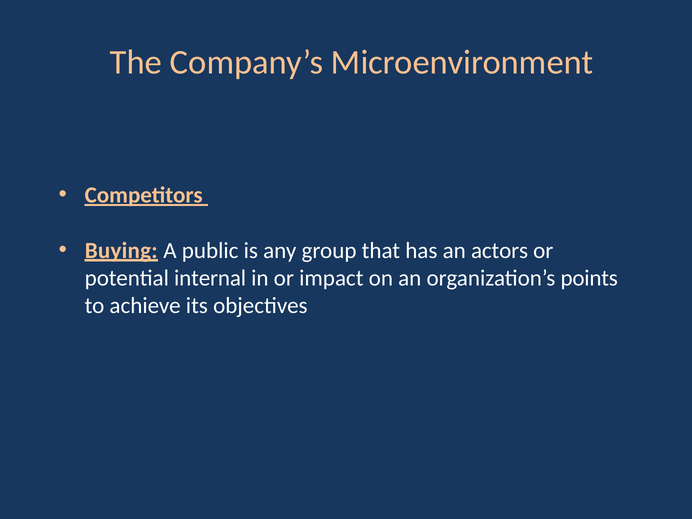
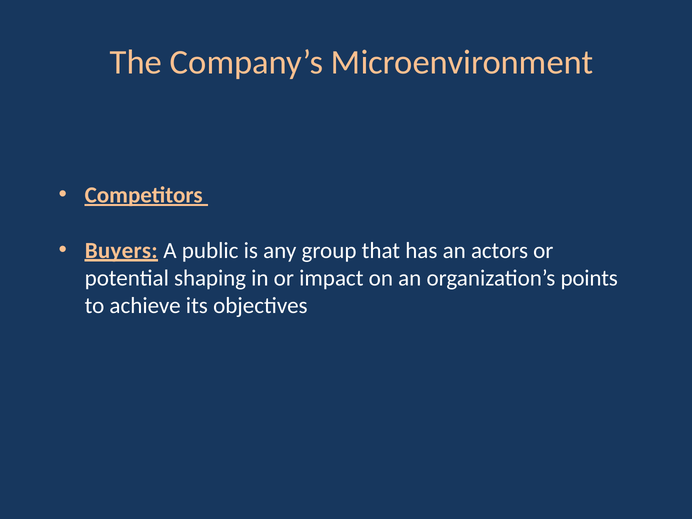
Buying: Buying -> Buyers
internal: internal -> shaping
